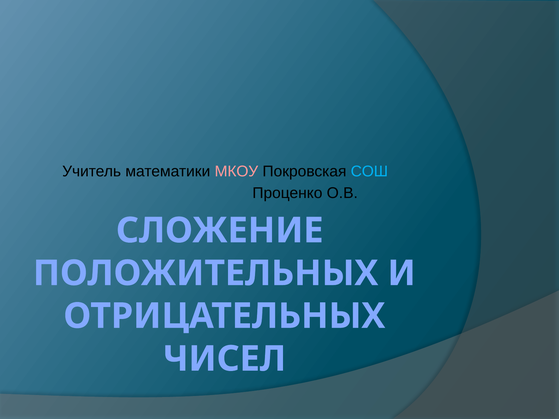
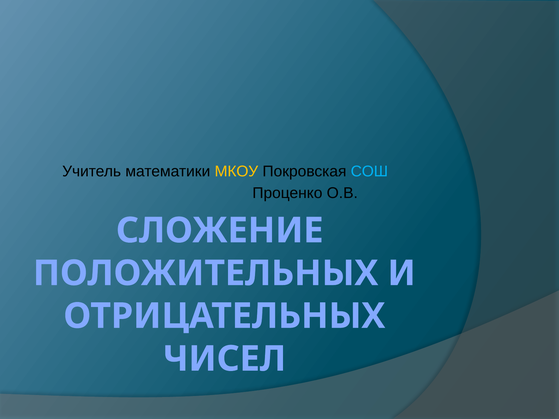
МКОУ colour: pink -> yellow
